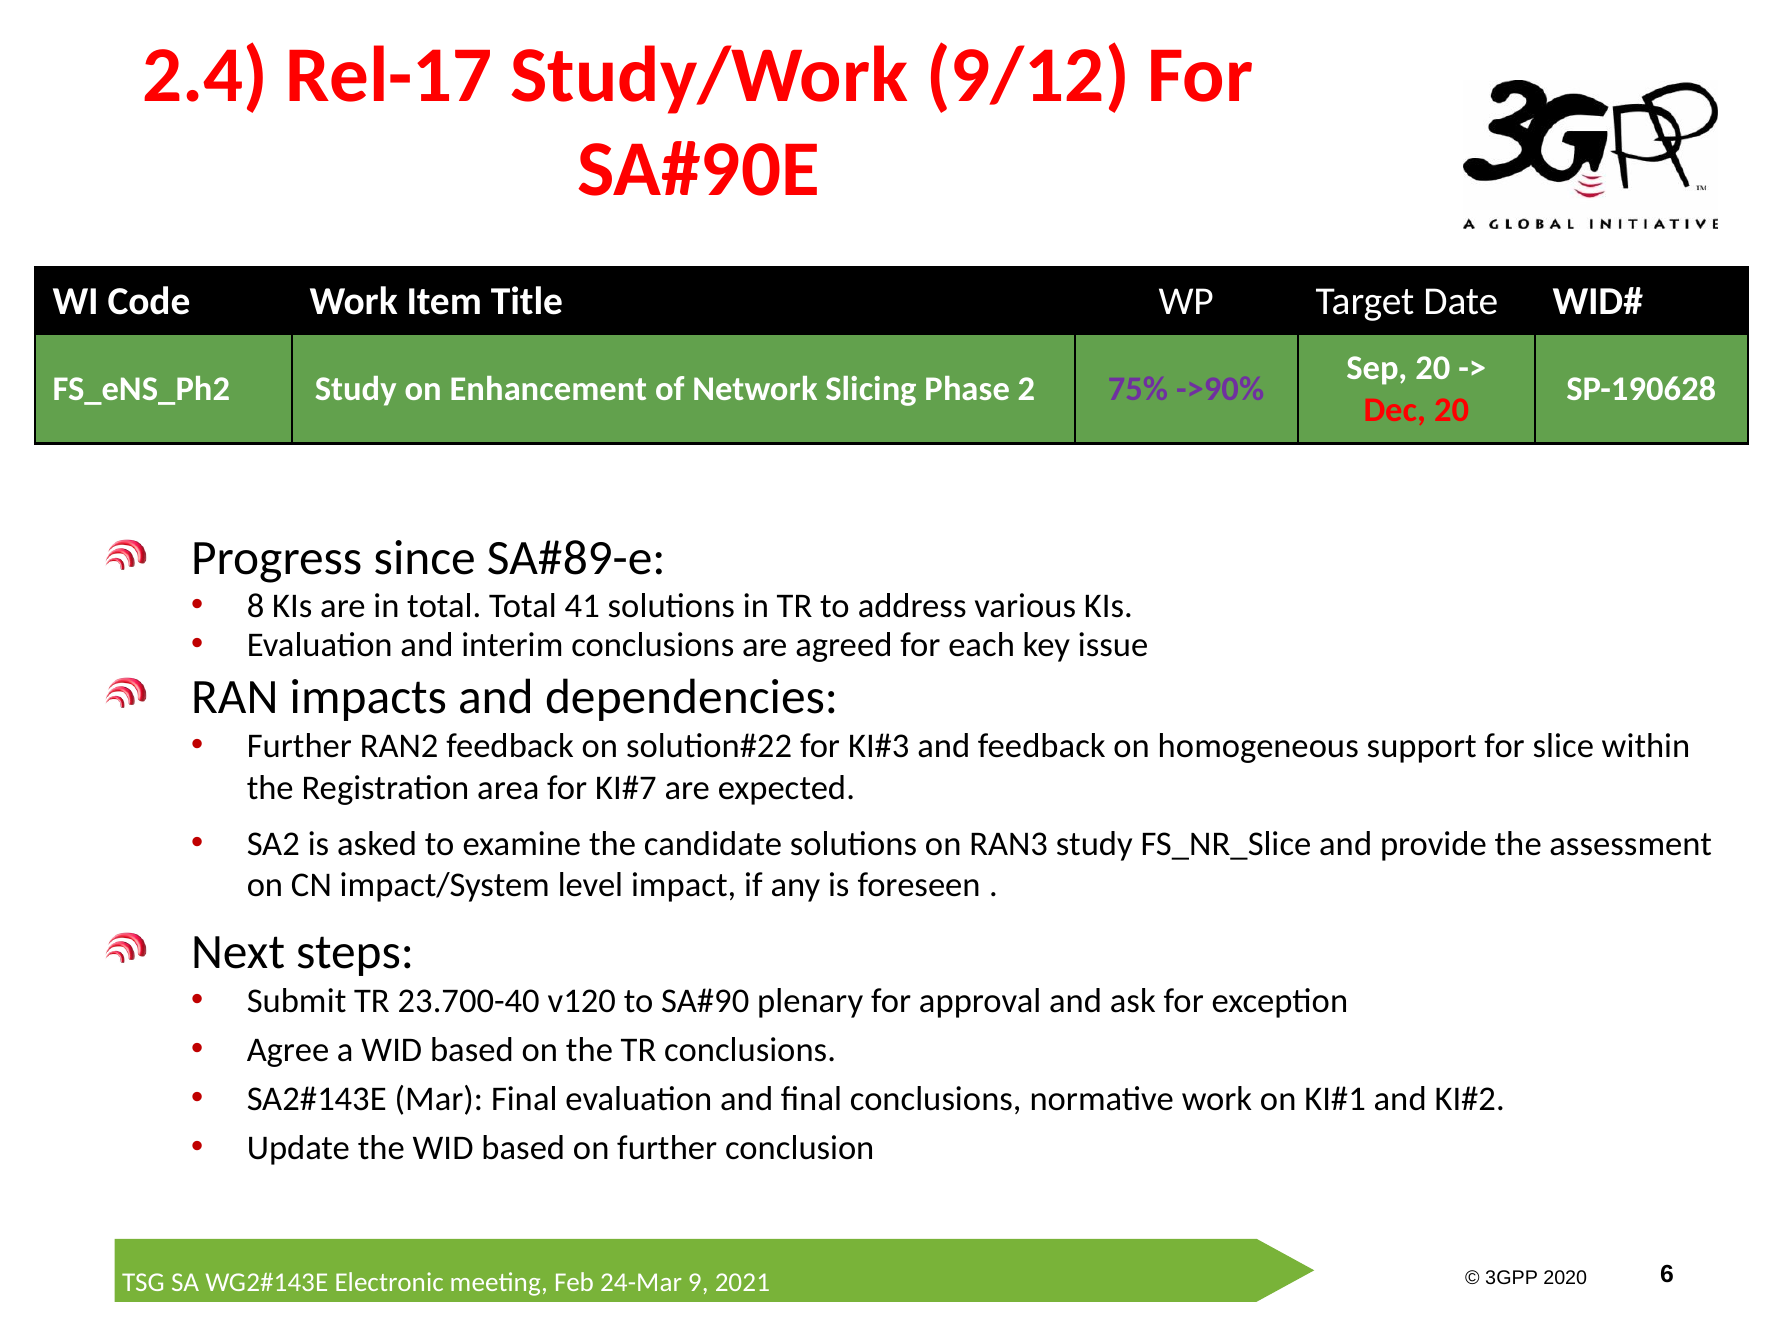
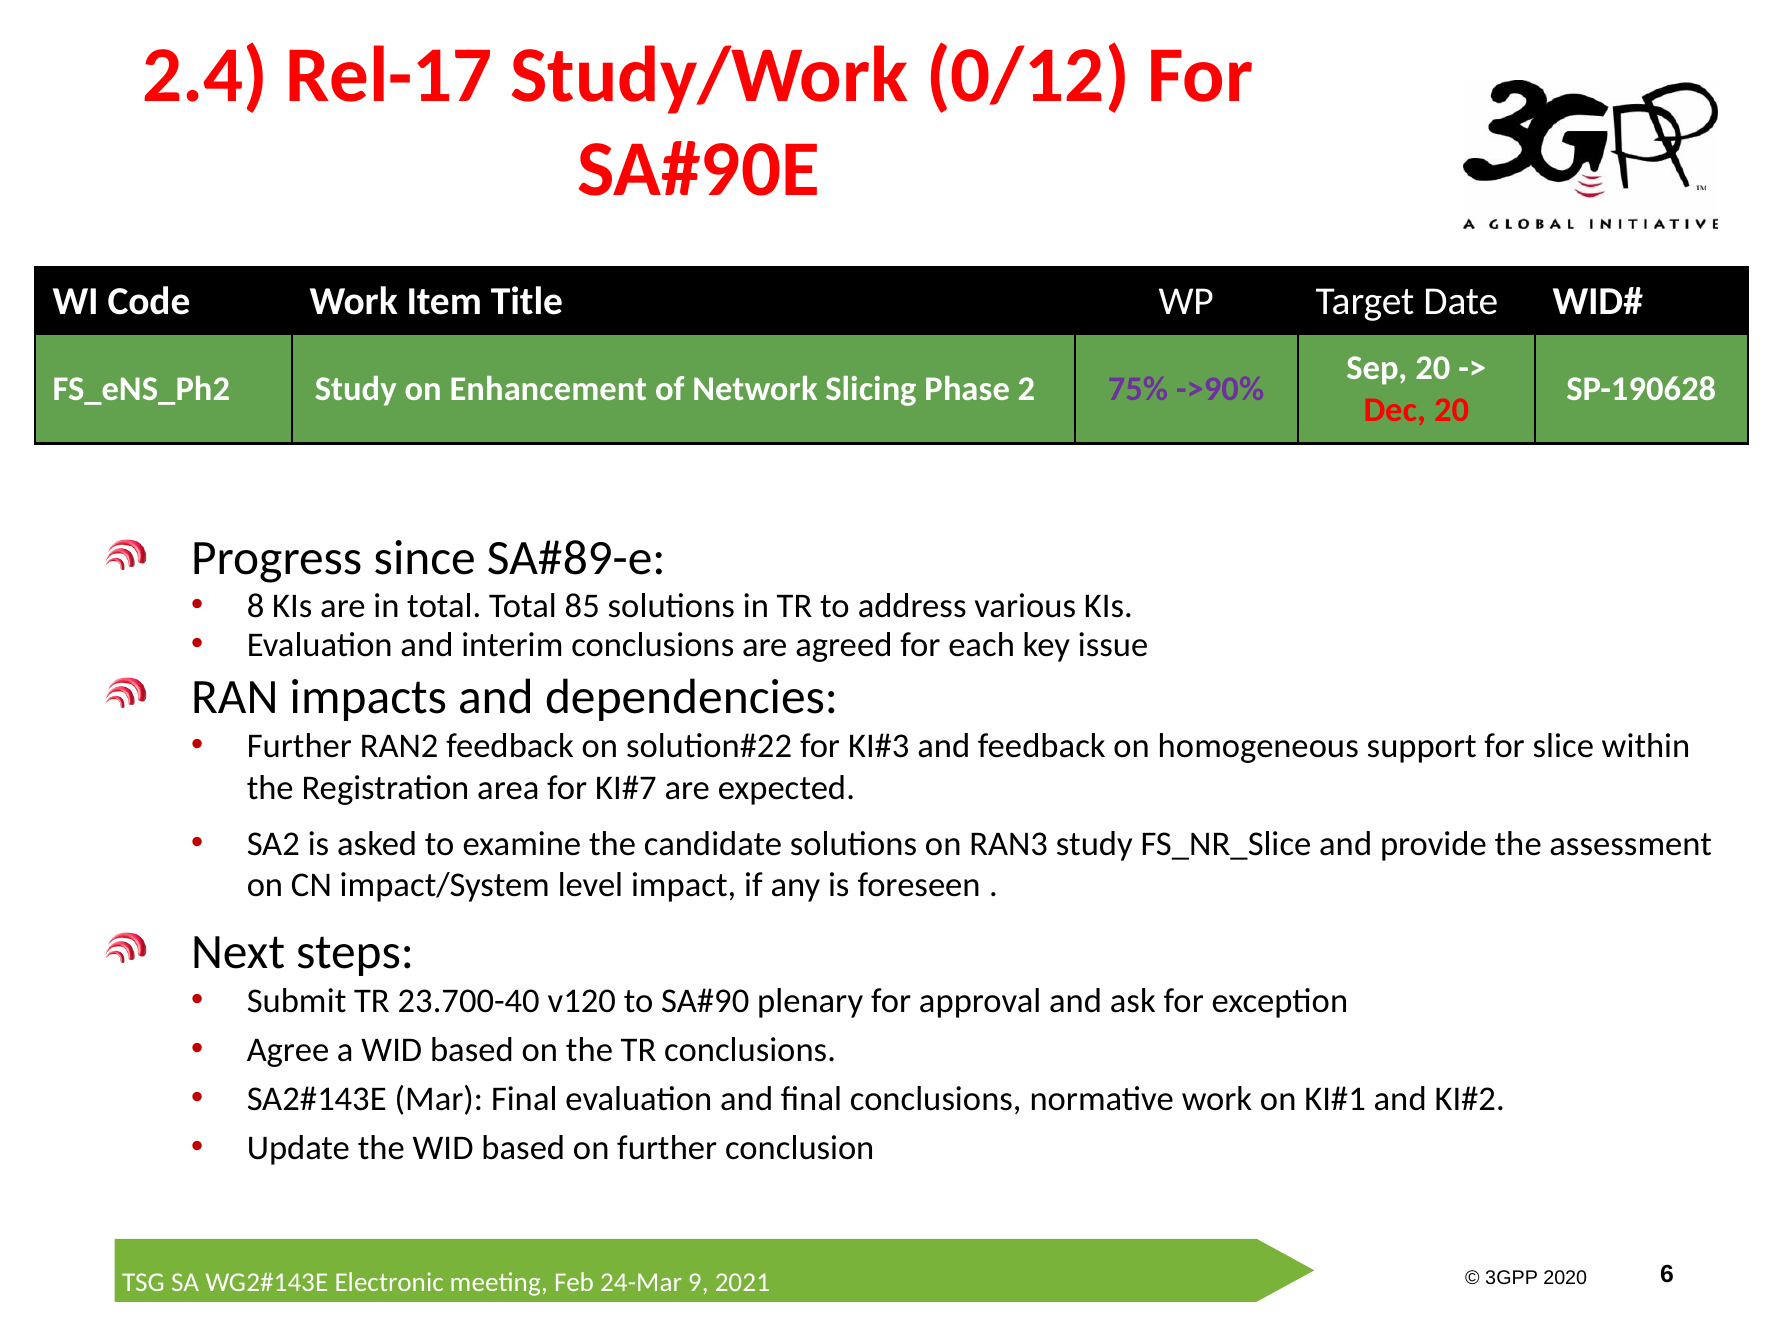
9/12: 9/12 -> 0/12
41: 41 -> 85
